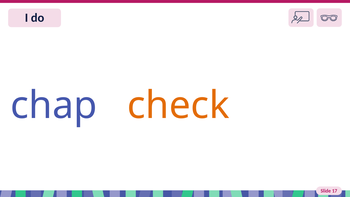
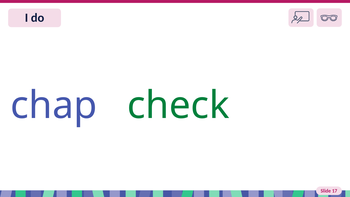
check colour: orange -> green
